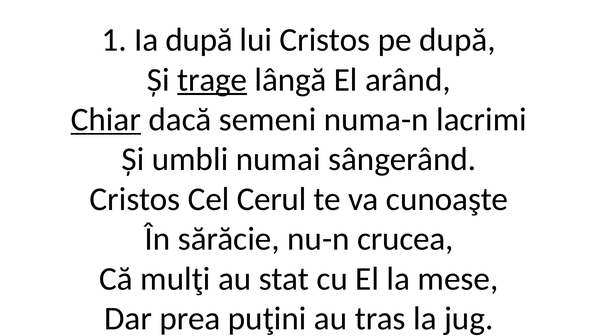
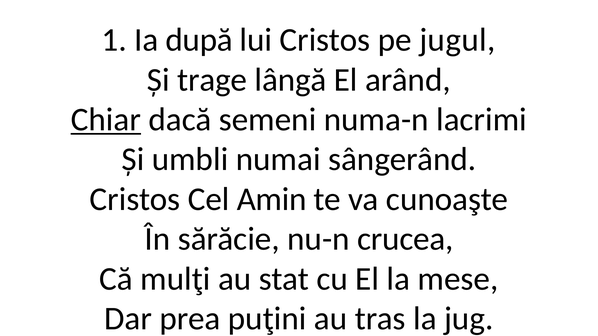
pe după: după -> jugul
trage underline: present -> none
Cerul: Cerul -> Amin
